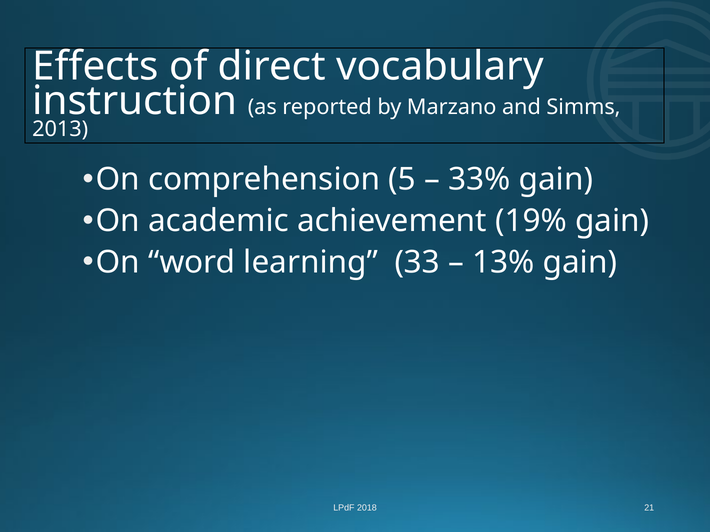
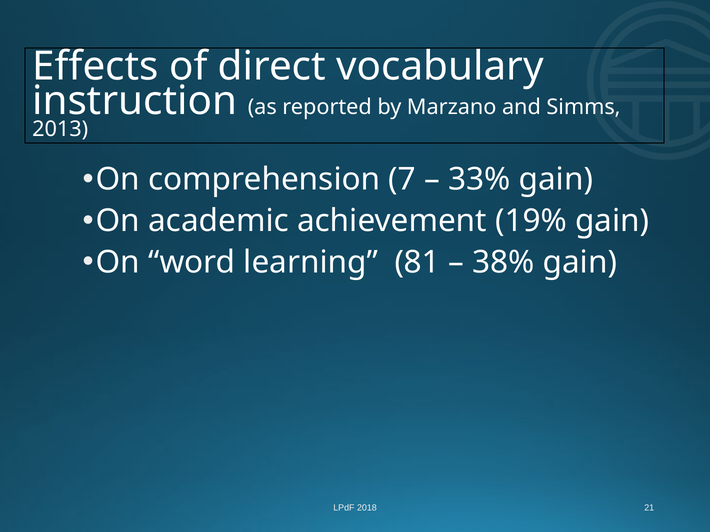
5: 5 -> 7
33: 33 -> 81
13%: 13% -> 38%
